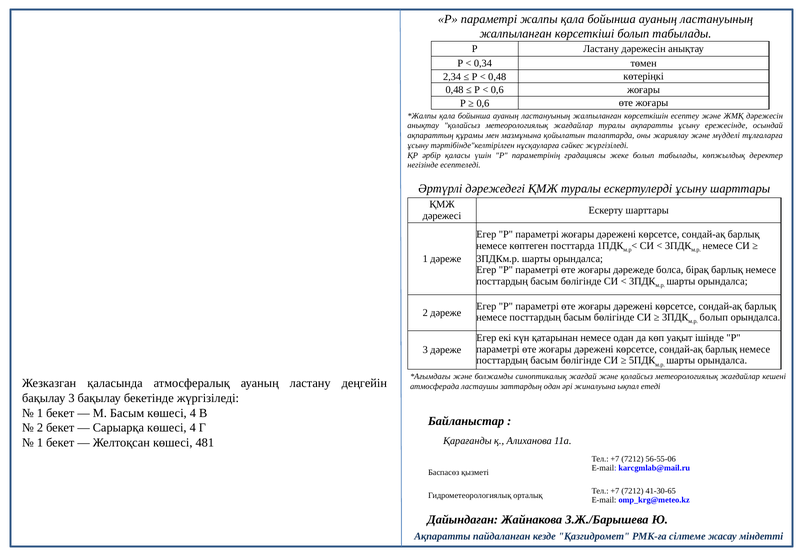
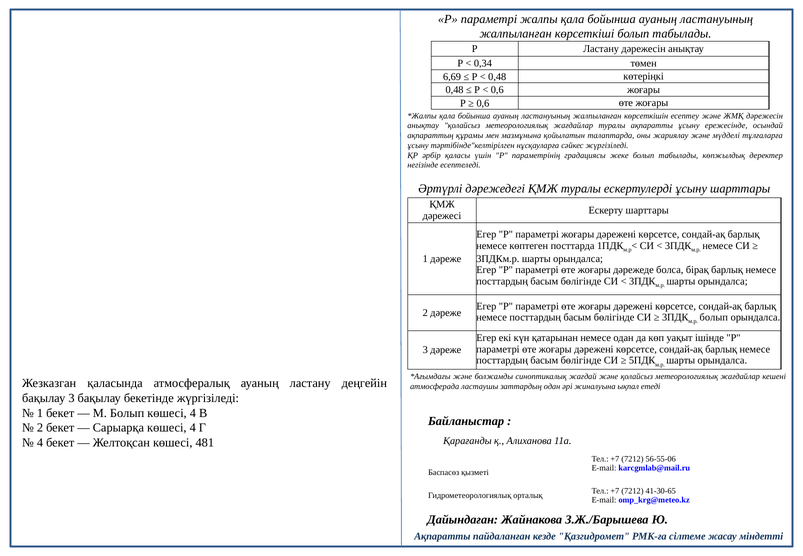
2,34: 2,34 -> 6,69
М Басым: Басым -> Болып
1 at (40, 443): 1 -> 4
